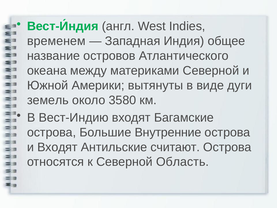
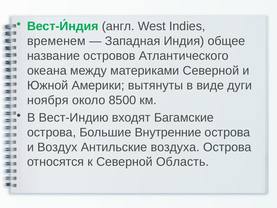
земель: земель -> ноября
3580: 3580 -> 8500
и Входят: Входят -> Воздух
считают: считают -> воздуха
